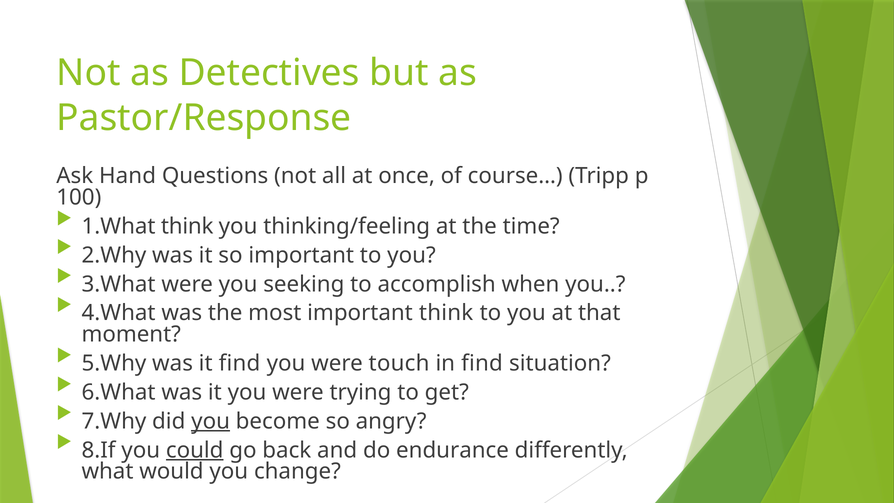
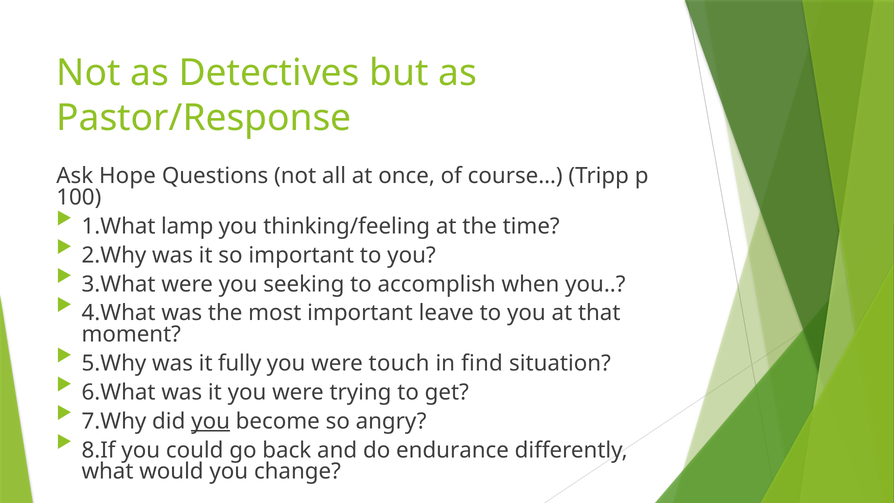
Hand: Hand -> Hope
think at (187, 226): think -> lamp
important think: think -> leave
it find: find -> fully
could underline: present -> none
